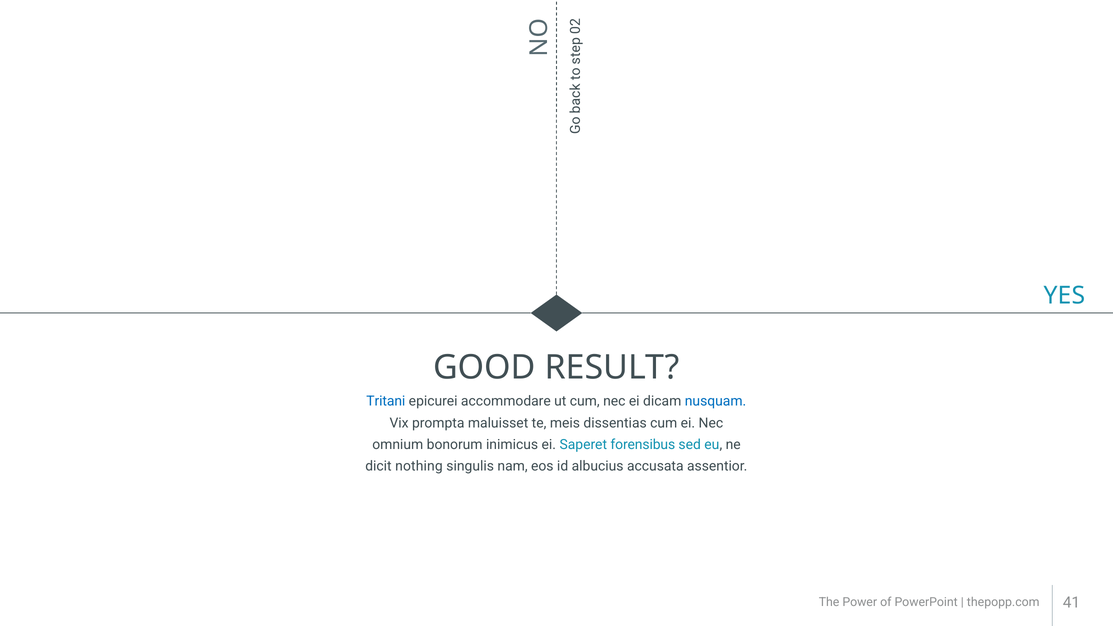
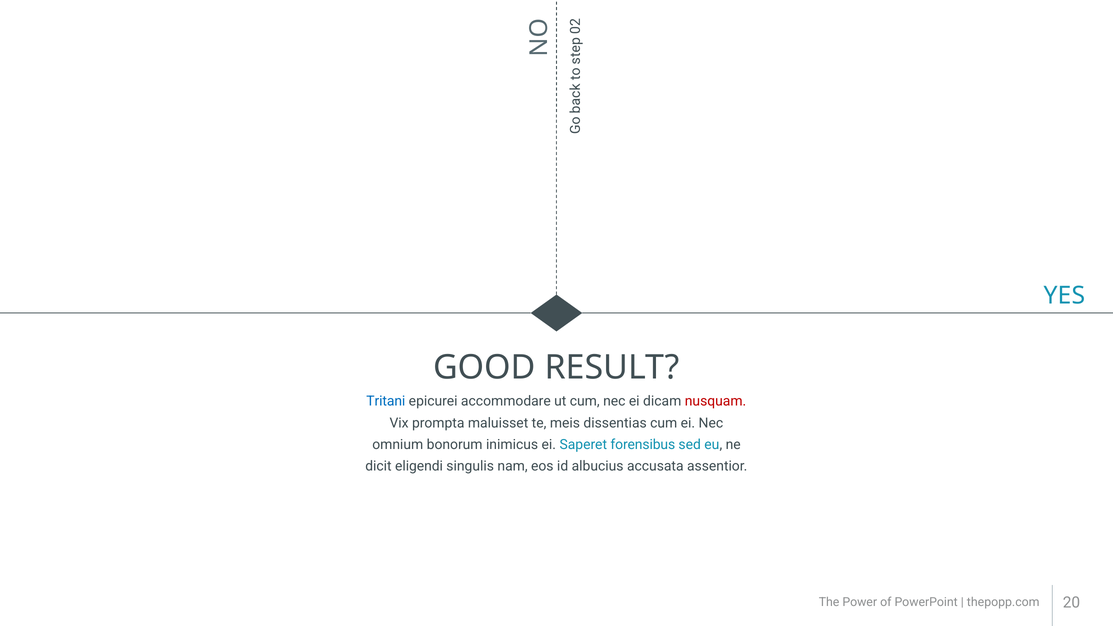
nusquam colour: blue -> red
nothing: nothing -> eligendi
41: 41 -> 20
